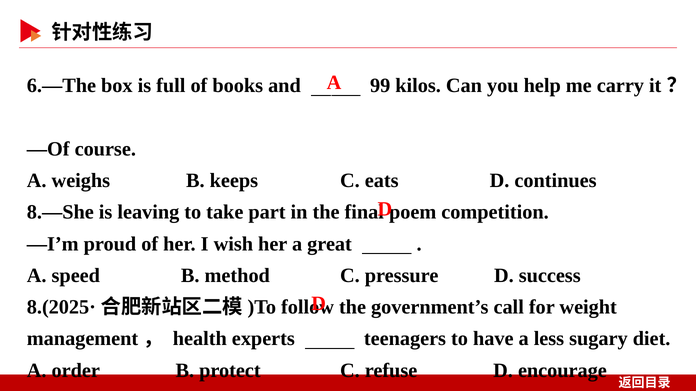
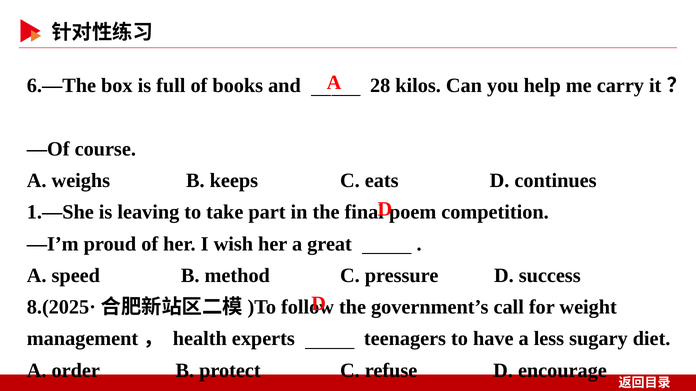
99: 99 -> 28
8.—She: 8.—She -> 1.—She
